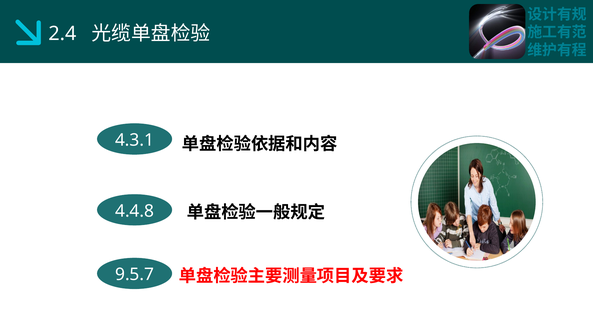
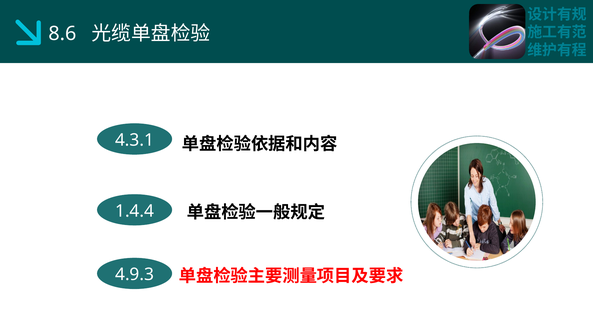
2.4: 2.4 -> 8.6
4.4.8: 4.4.8 -> 1.4.4
9.5.7: 9.5.7 -> 4.9.3
